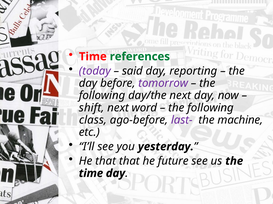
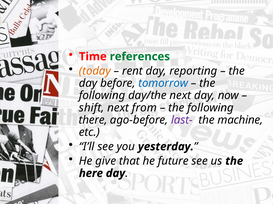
today colour: purple -> orange
said: said -> rent
tomorrow colour: purple -> blue
word: word -> from
class: class -> there
He that: that -> give
time at (91, 174): time -> here
